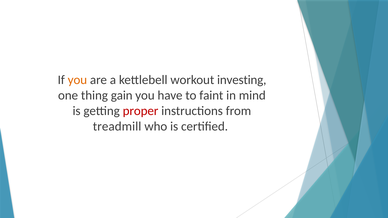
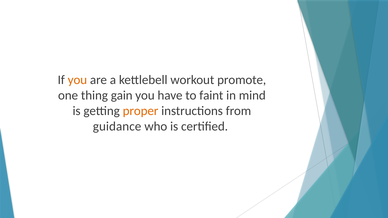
investing: investing -> promote
proper colour: red -> orange
treadmill: treadmill -> guidance
